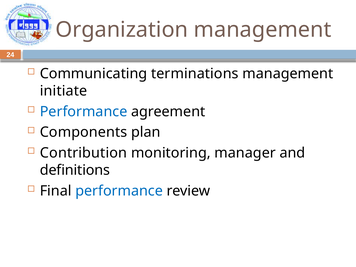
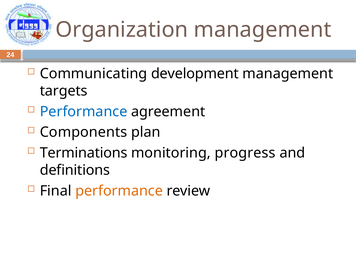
terminations: terminations -> development
initiate: initiate -> targets
Contribution: Contribution -> Terminations
manager: manager -> progress
performance at (119, 191) colour: blue -> orange
